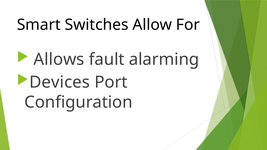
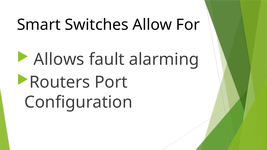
Devices: Devices -> Routers
